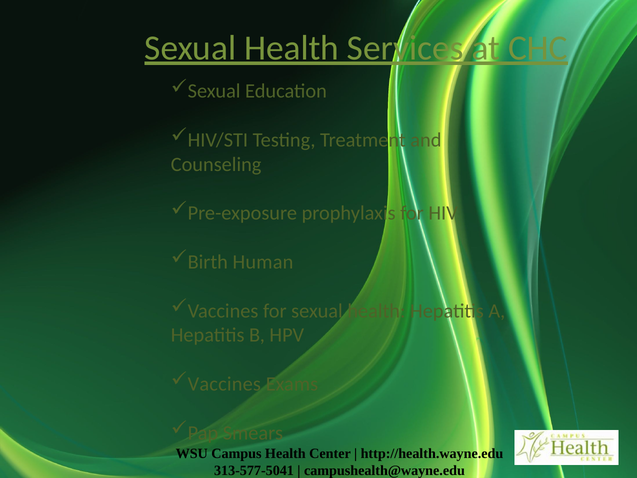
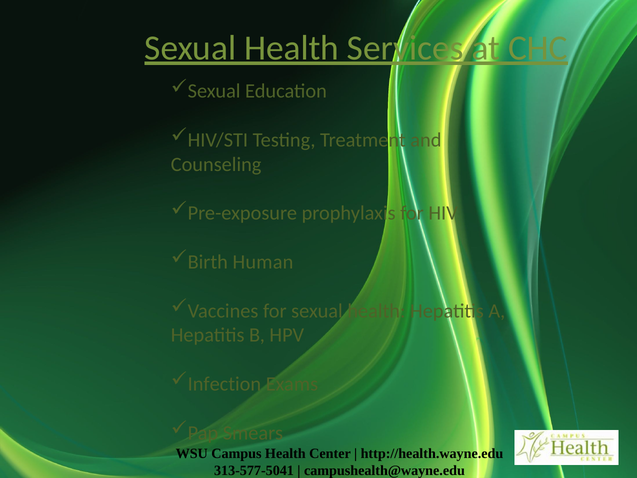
Vaccines at (224, 384): Vaccines -> Infection
